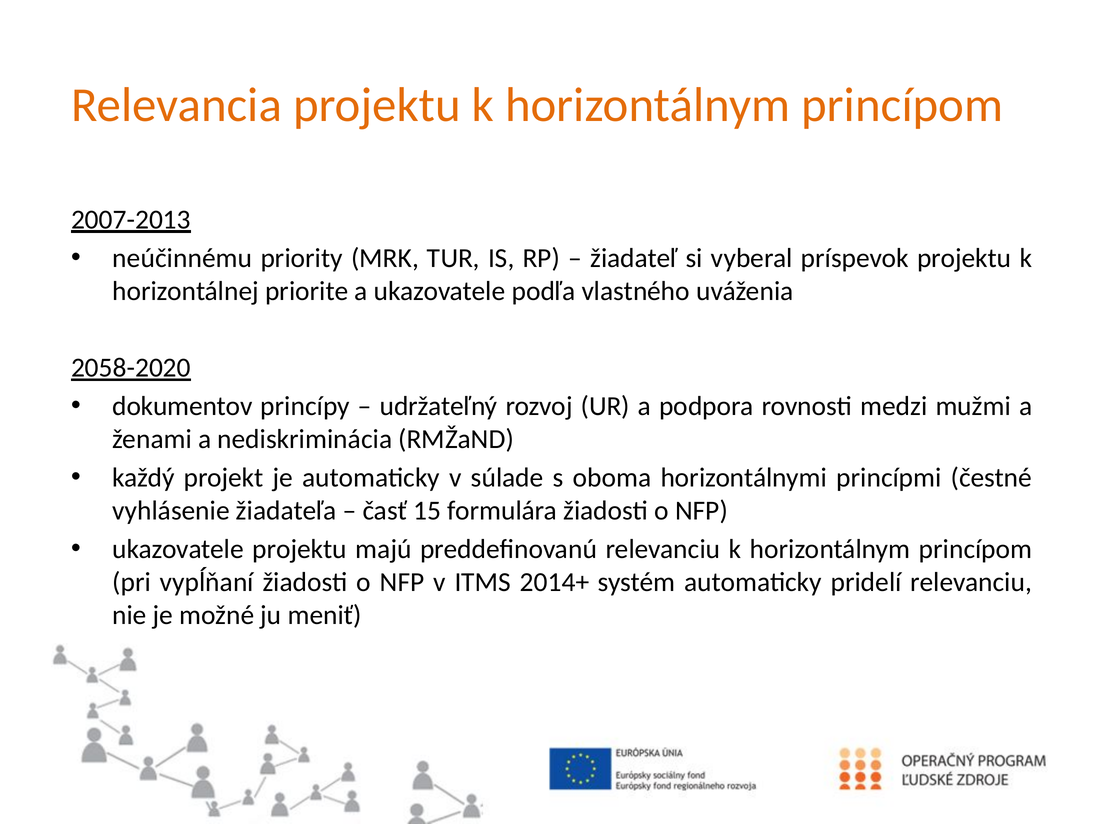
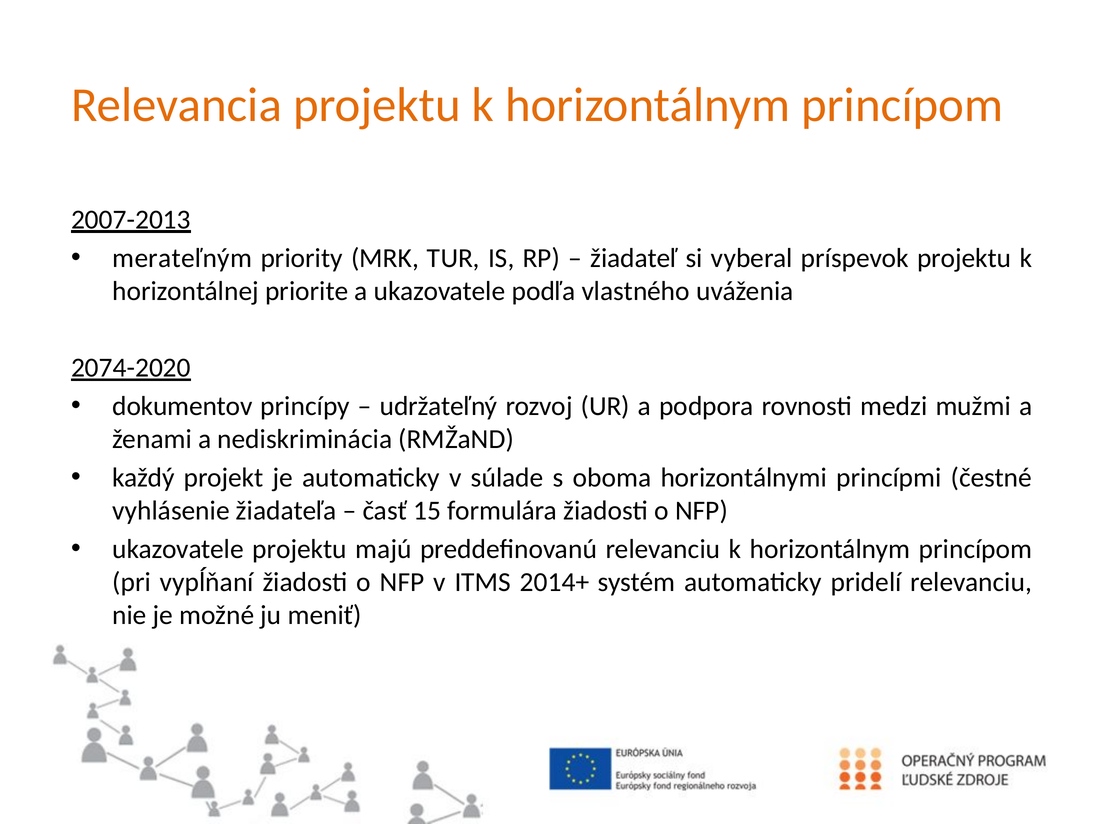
neúčinnému: neúčinnému -> merateľným
2058-2020: 2058-2020 -> 2074-2020
